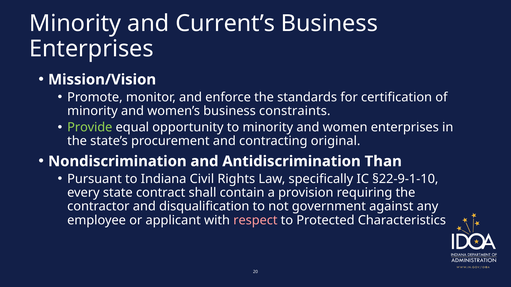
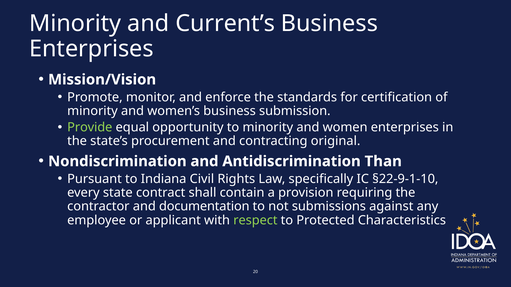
constraints: constraints -> submission
disqualification: disqualification -> documentation
government: government -> submissions
respect colour: pink -> light green
